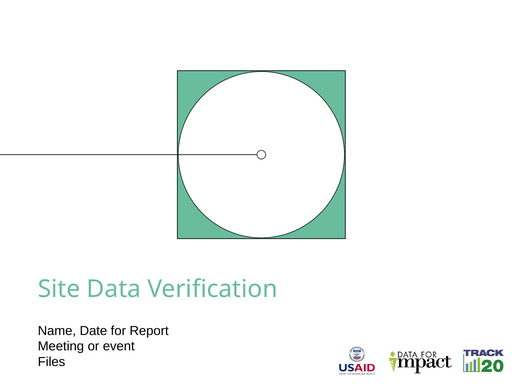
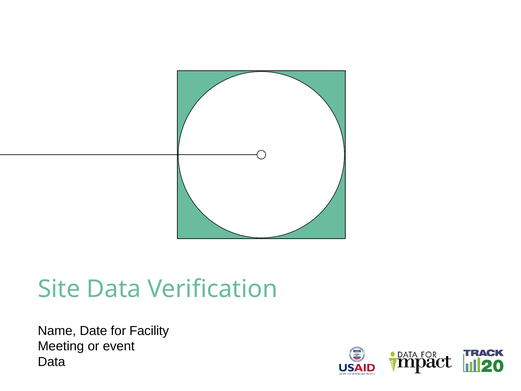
Report: Report -> Facility
Files at (52, 362): Files -> Data
